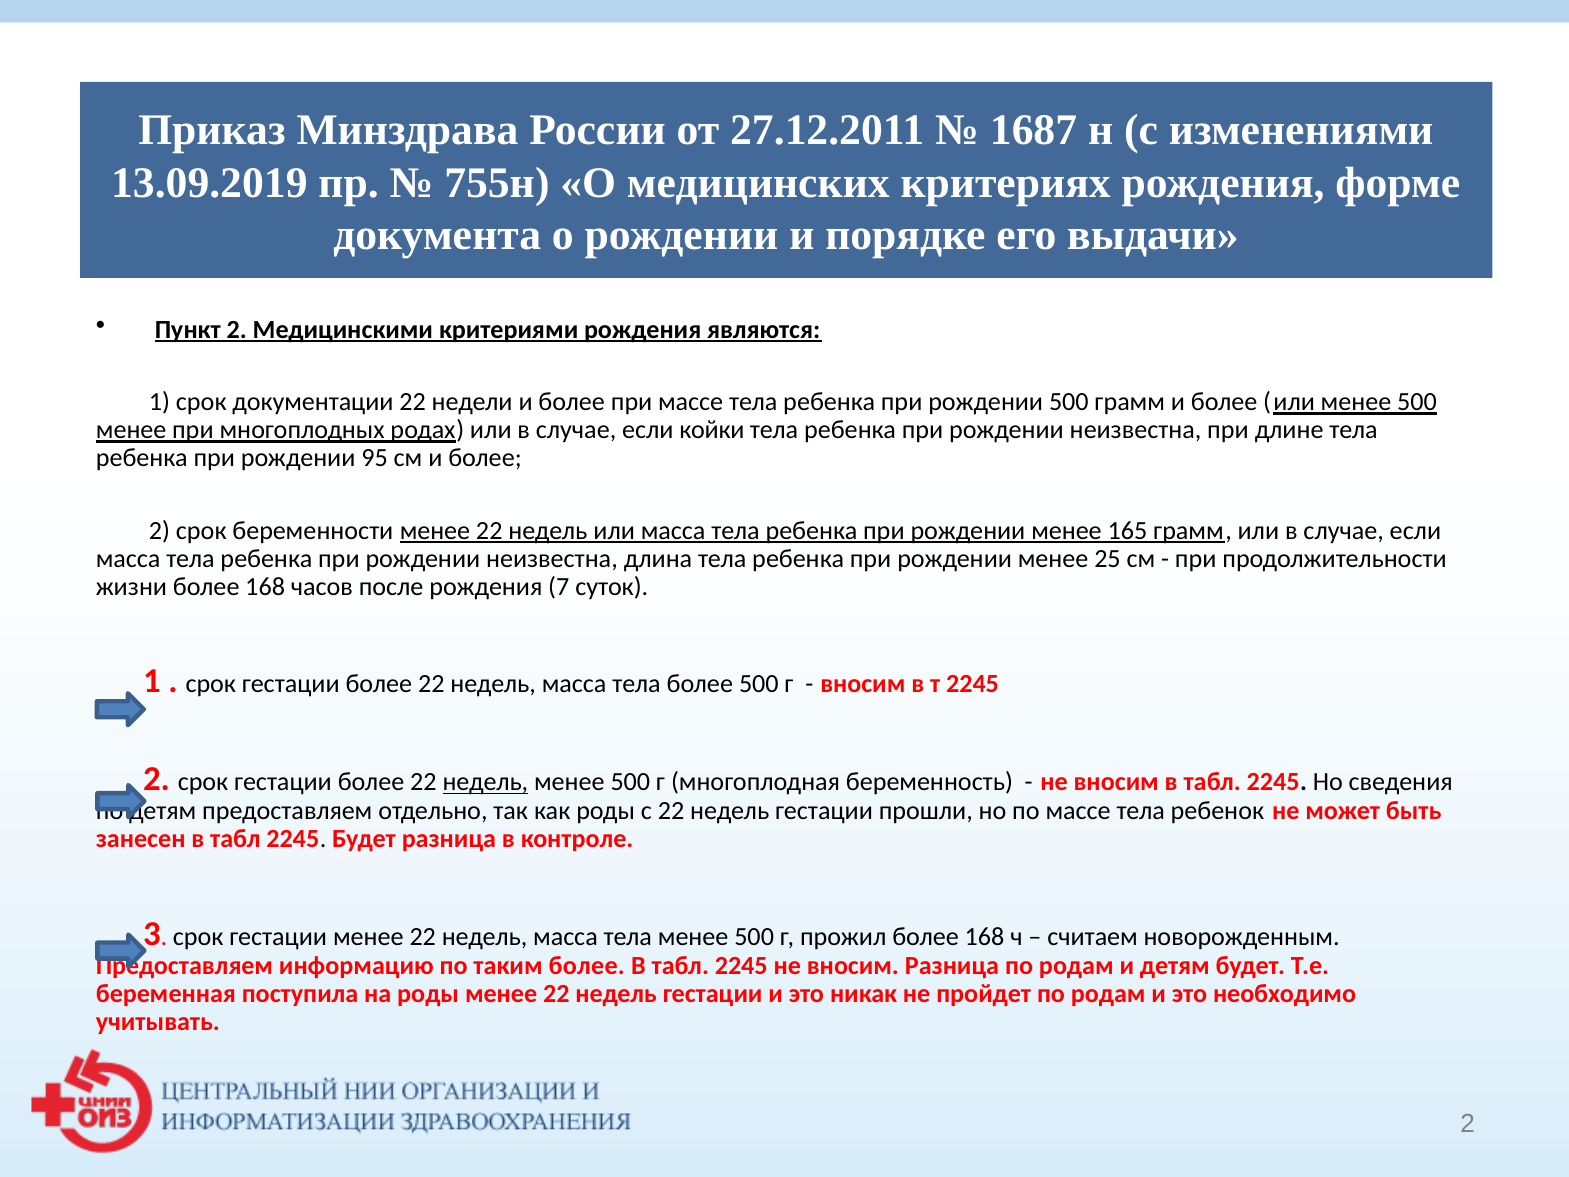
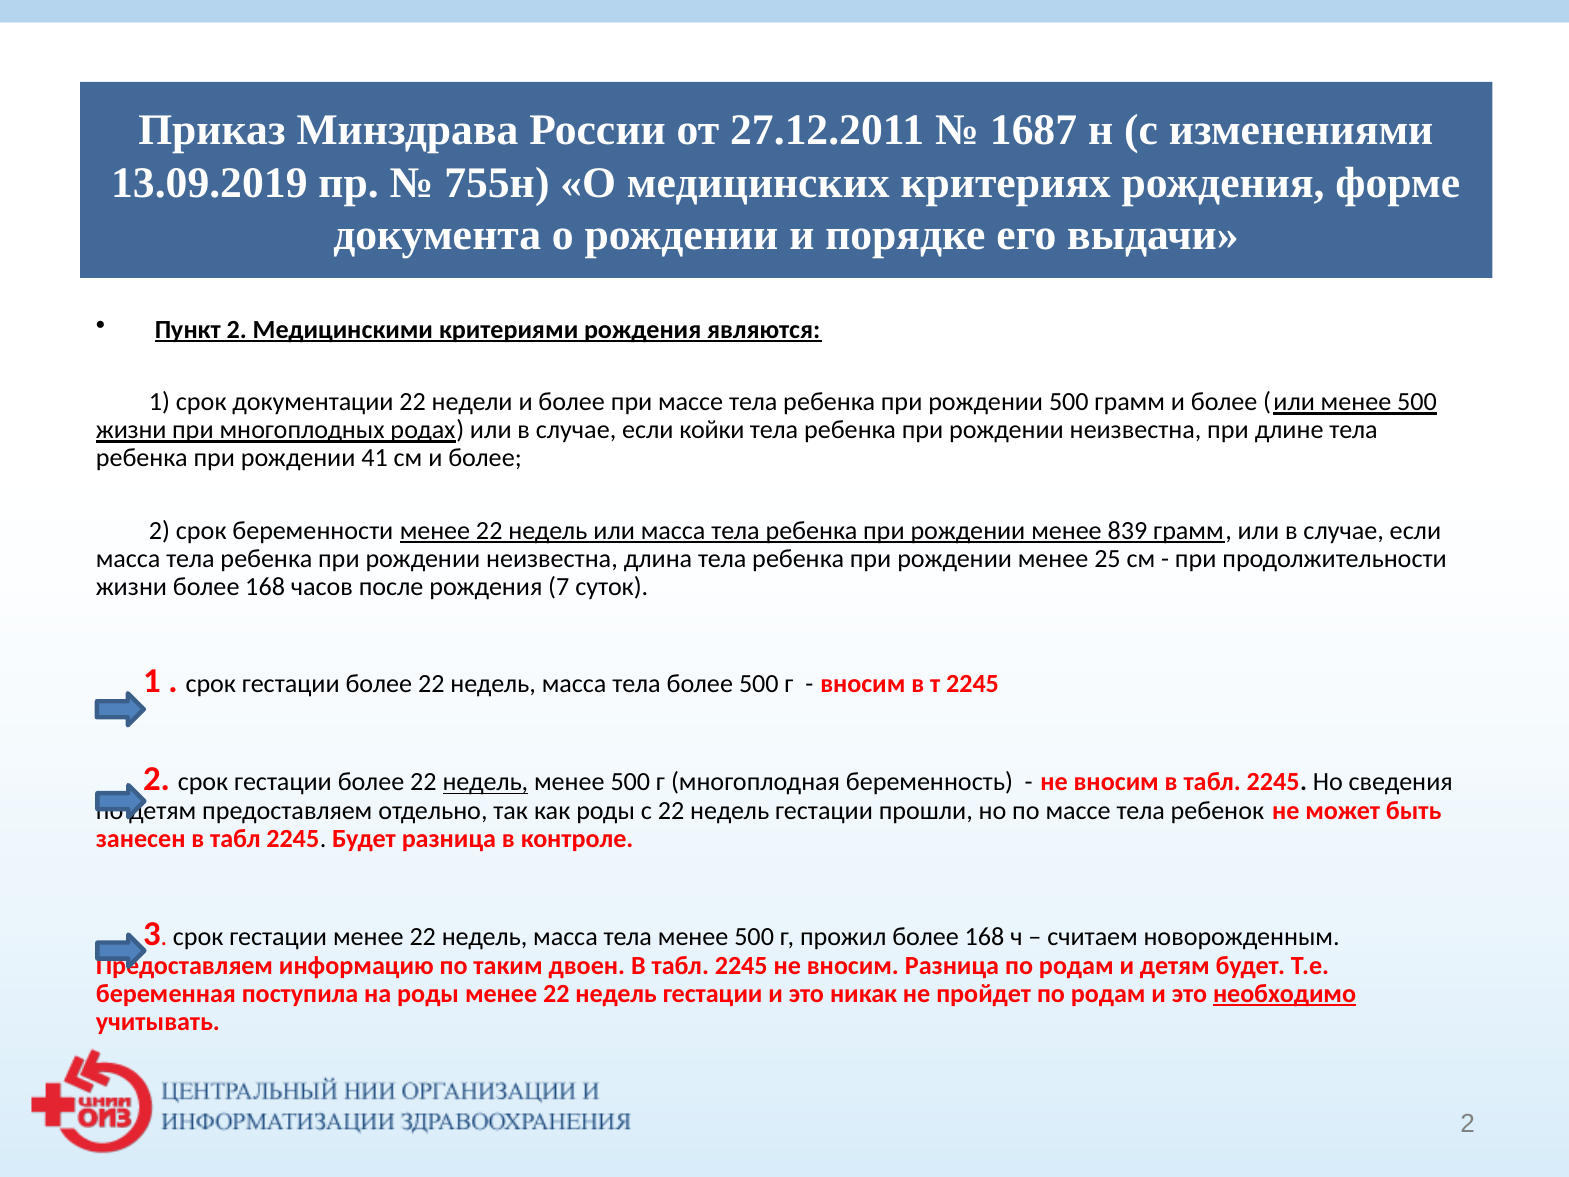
менее at (131, 430): менее -> жизни
95: 95 -> 41
165: 165 -> 839
таким более: более -> двоен
необходимо underline: none -> present
